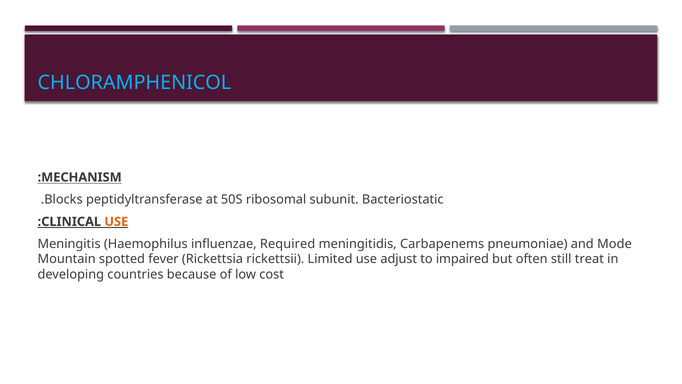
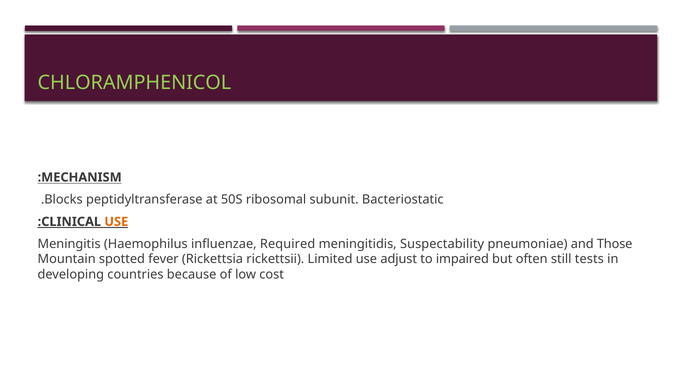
CHLORAMPHENICOL colour: light blue -> light green
Carbapenems: Carbapenems -> Suspectability
Mode: Mode -> Those
treat: treat -> tests
